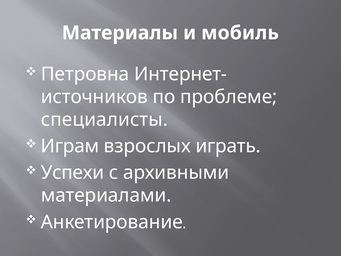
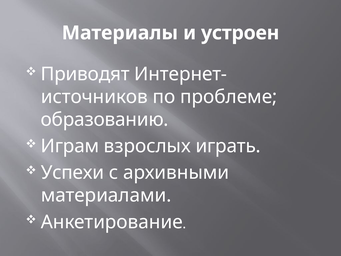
мобиль: мобиль -> устроен
Петровна: Петровна -> Приводят
специалисты: специалисты -> образованию
